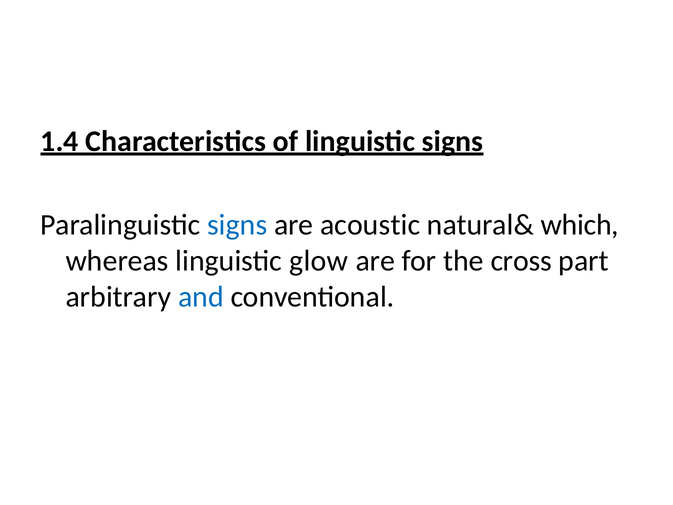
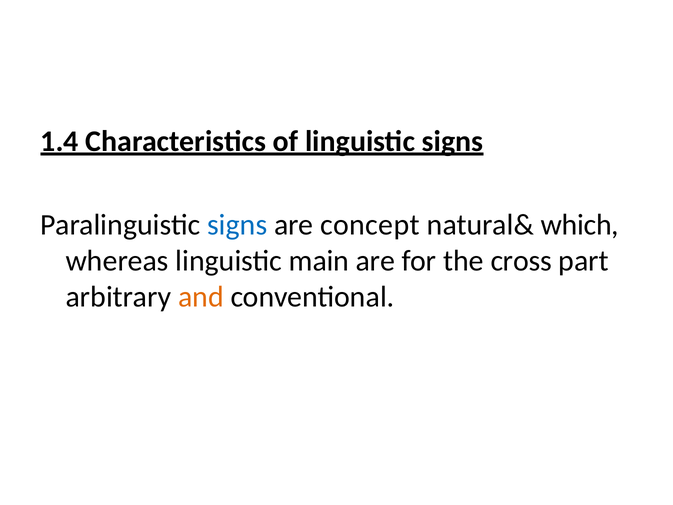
acoustic: acoustic -> concept
glow: glow -> main
and colour: blue -> orange
